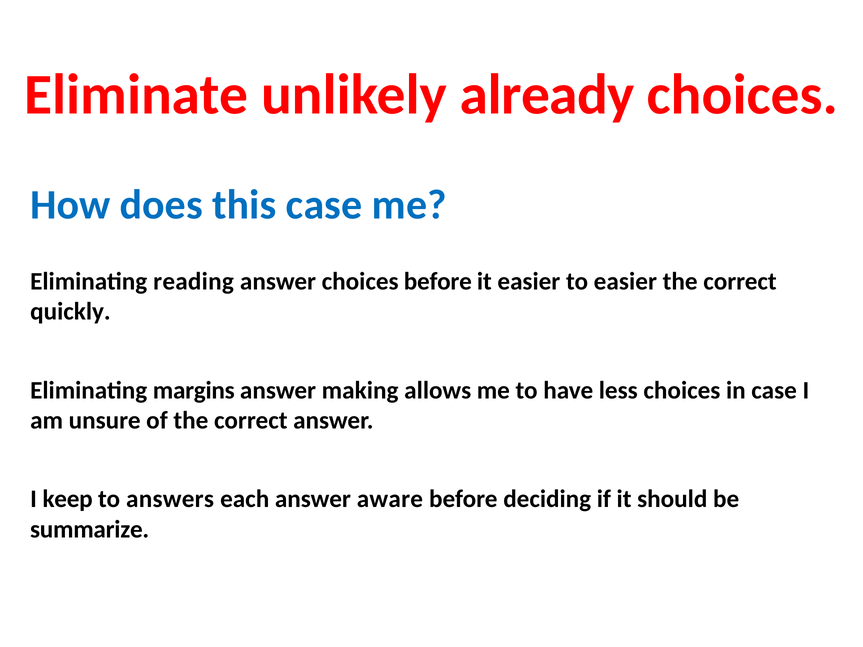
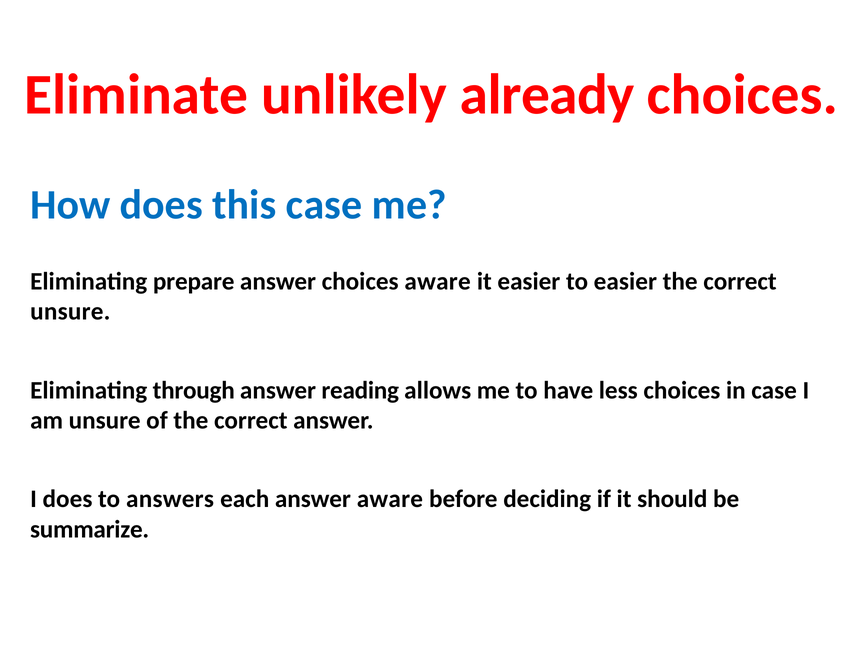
reading: reading -> prepare
choices before: before -> aware
quickly at (70, 312): quickly -> unsure
margins: margins -> through
making: making -> reading
I keep: keep -> does
